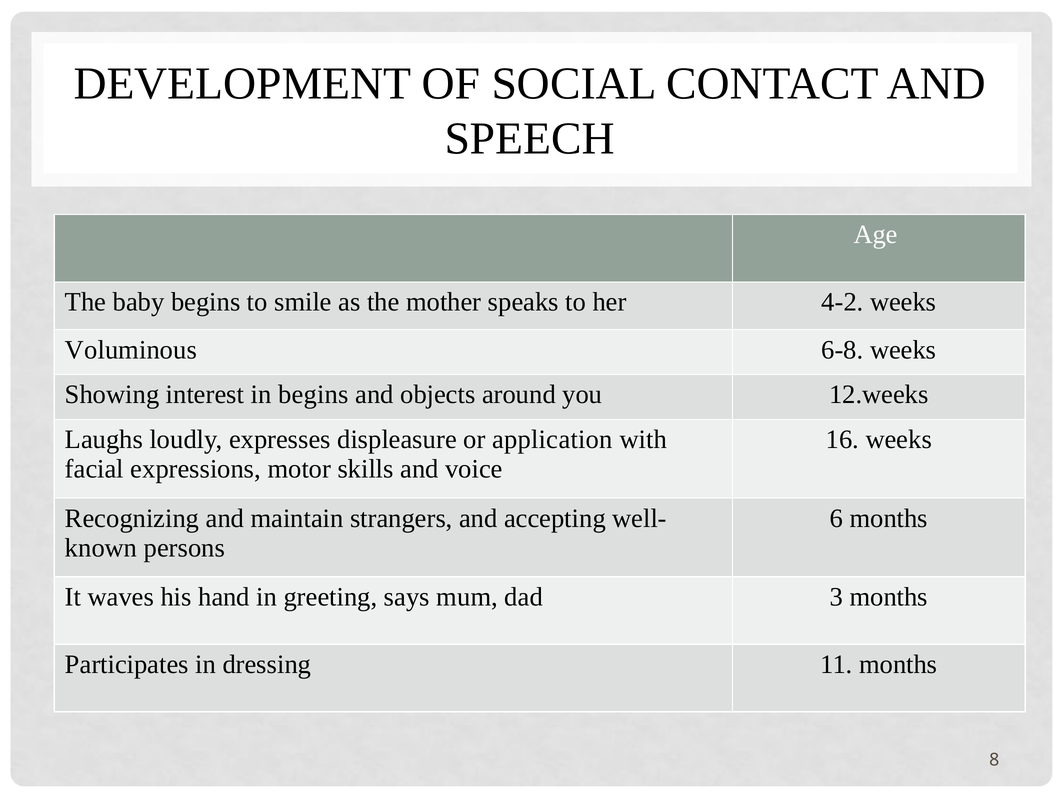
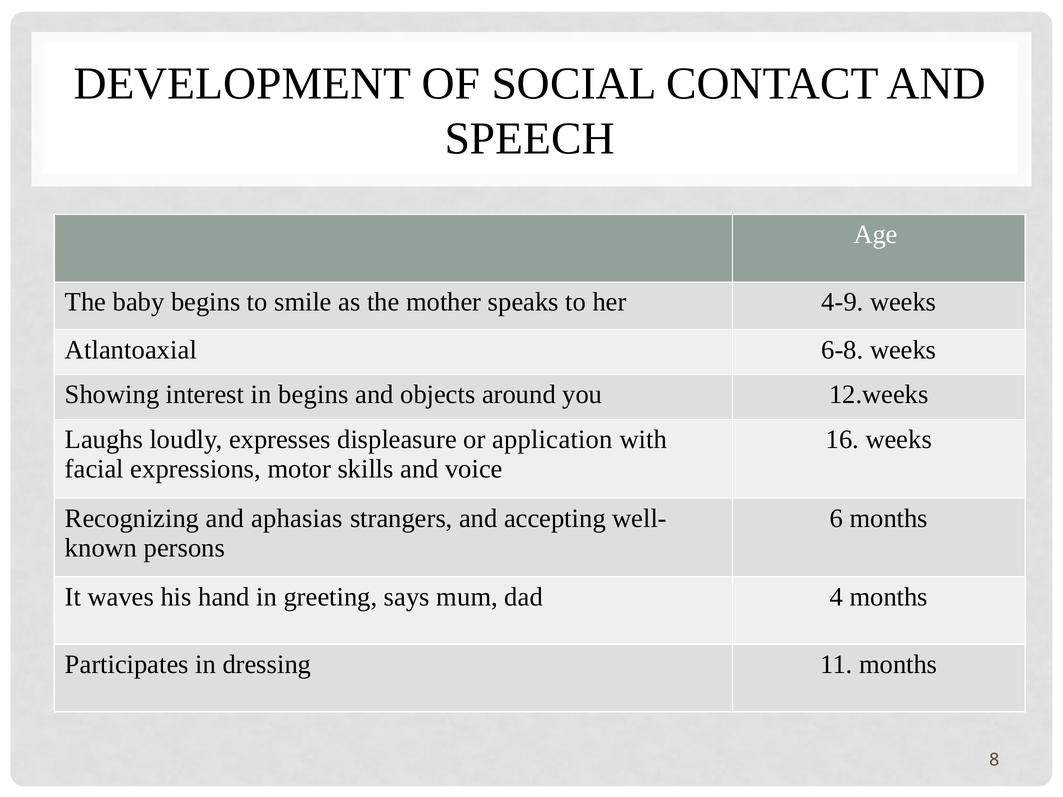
4-2: 4-2 -> 4-9
Voluminous: Voluminous -> Atlantoaxial
maintain: maintain -> aphasias
3: 3 -> 4
